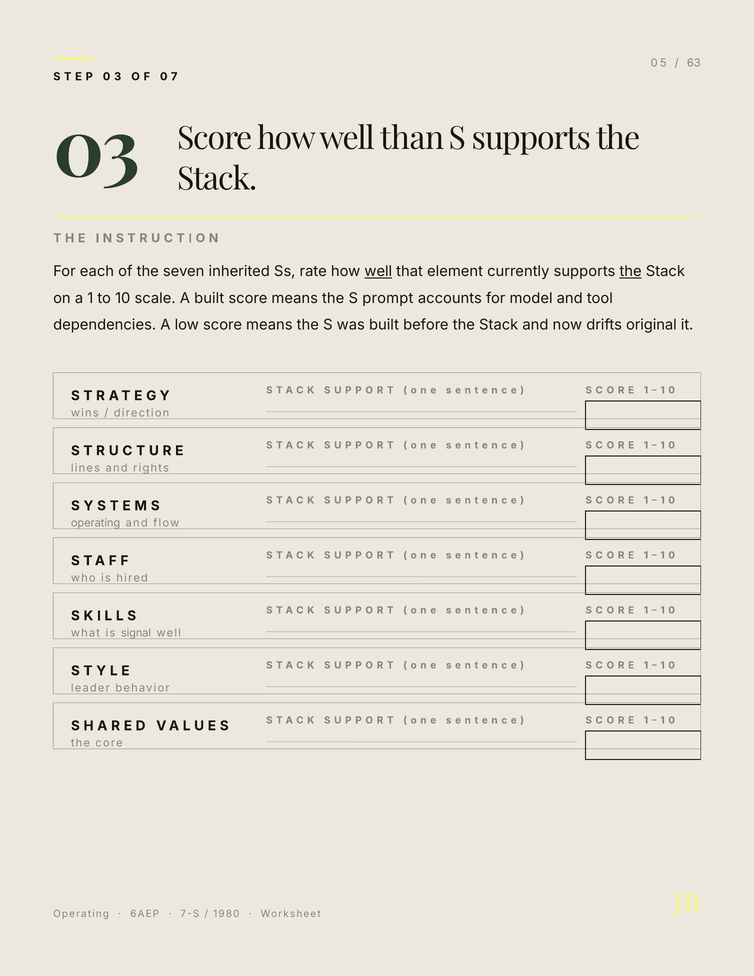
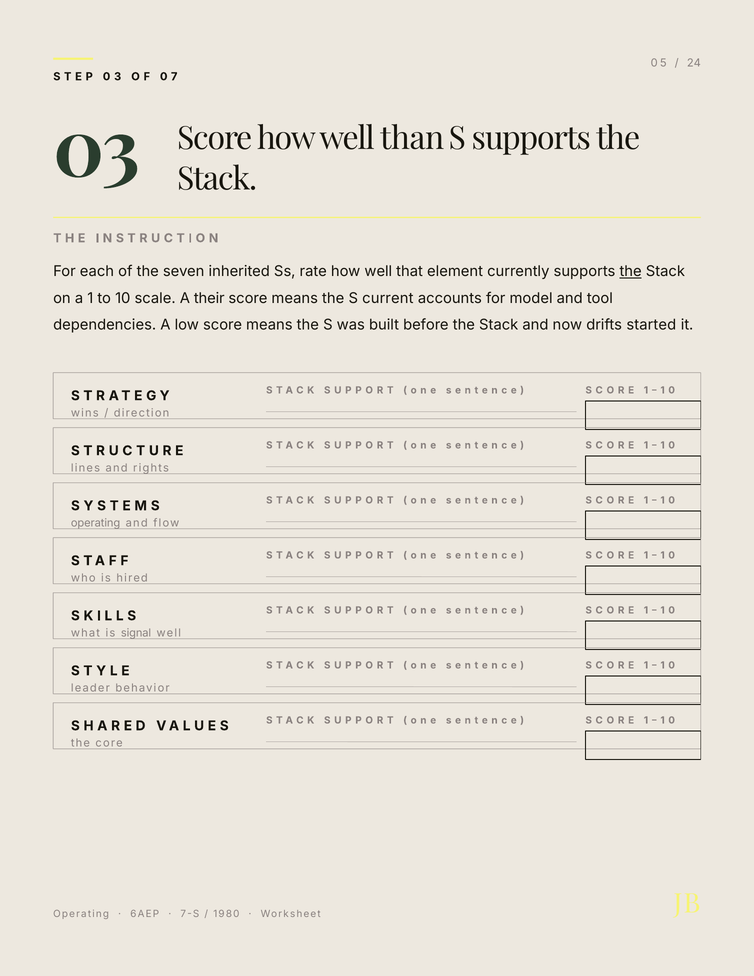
63: 63 -> 24
well at (378, 272) underline: present -> none
A built: built -> their
prompt: prompt -> current
original: original -> started
